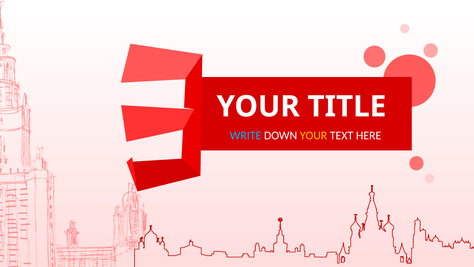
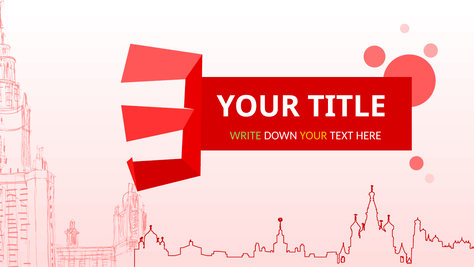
WRITE colour: light blue -> light green
